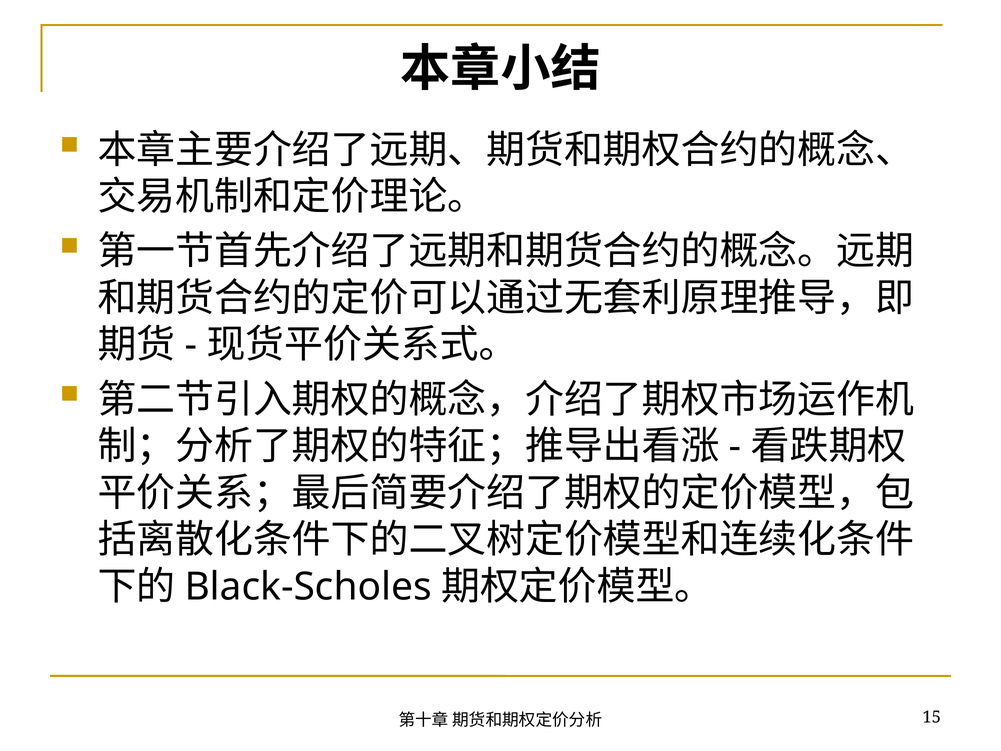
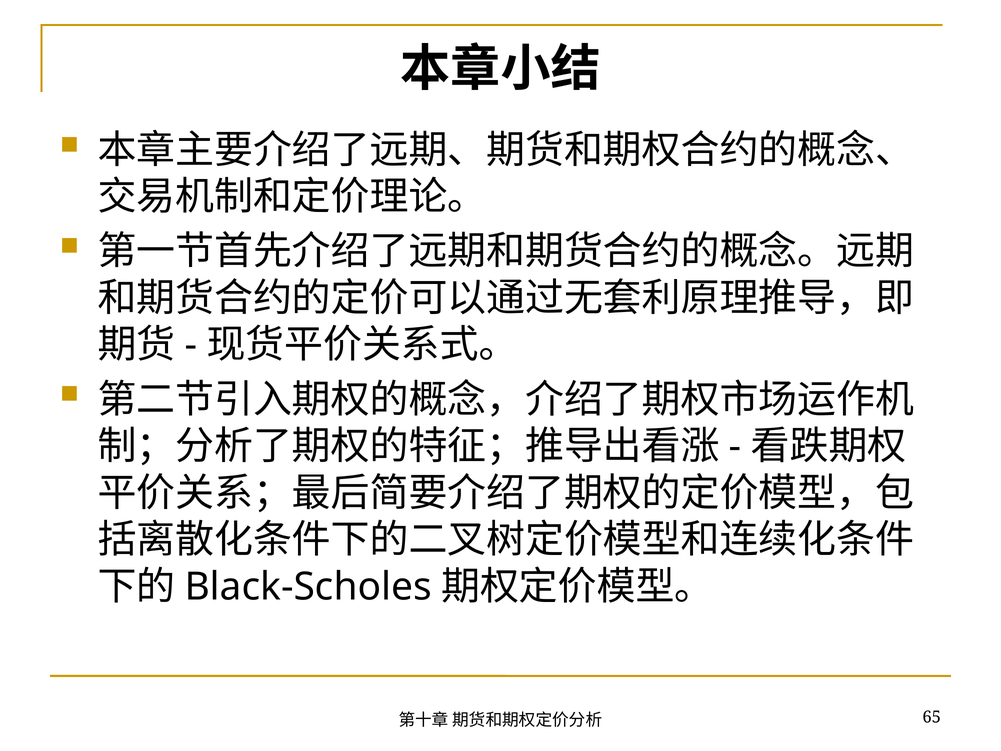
15: 15 -> 65
